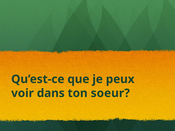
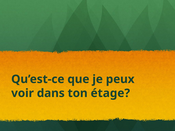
soeur: soeur -> étage
